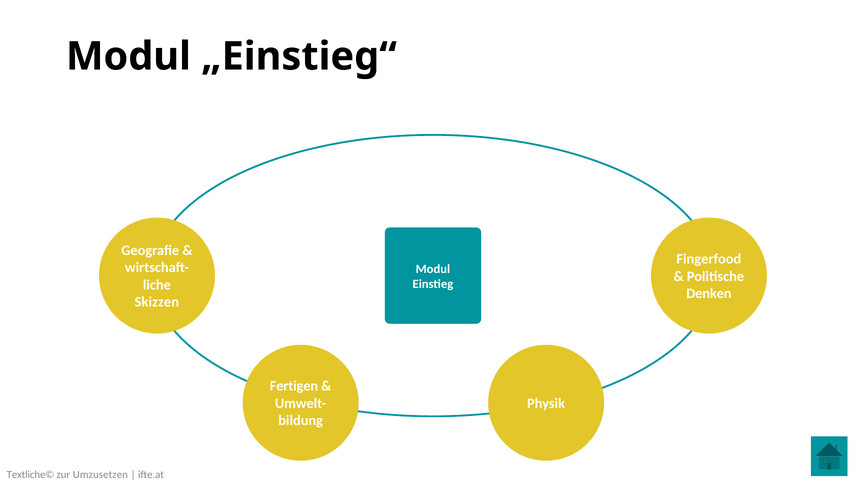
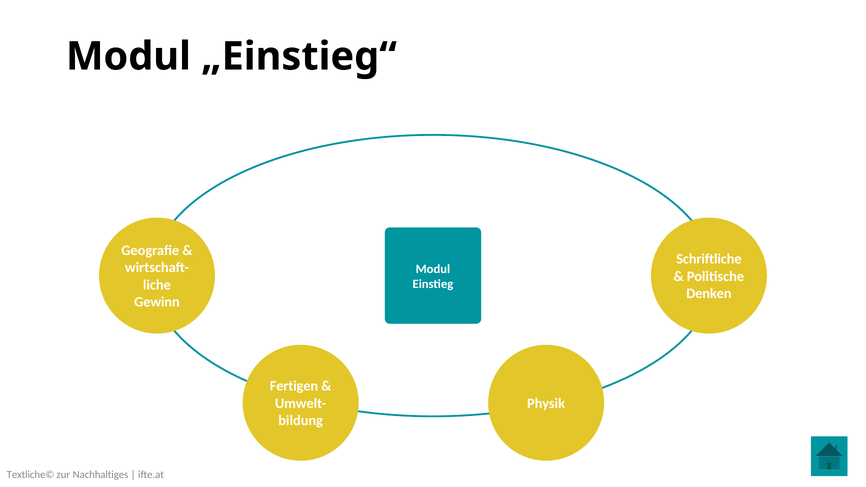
Fingerfood: Fingerfood -> Schriftliche
Skizzen: Skizzen -> Gewinn
Umzusetzen: Umzusetzen -> Nachhaltiges
